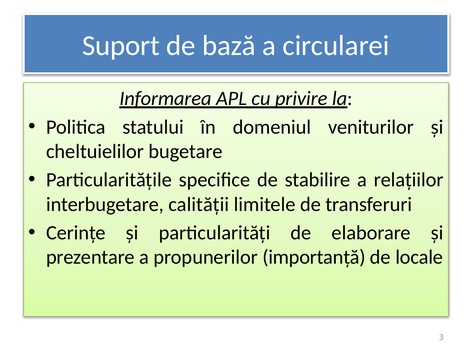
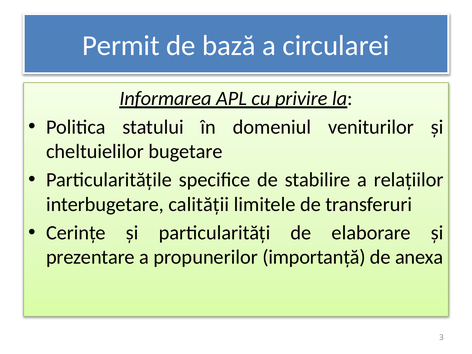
Suport: Suport -> Permit
locale: locale -> anexa
